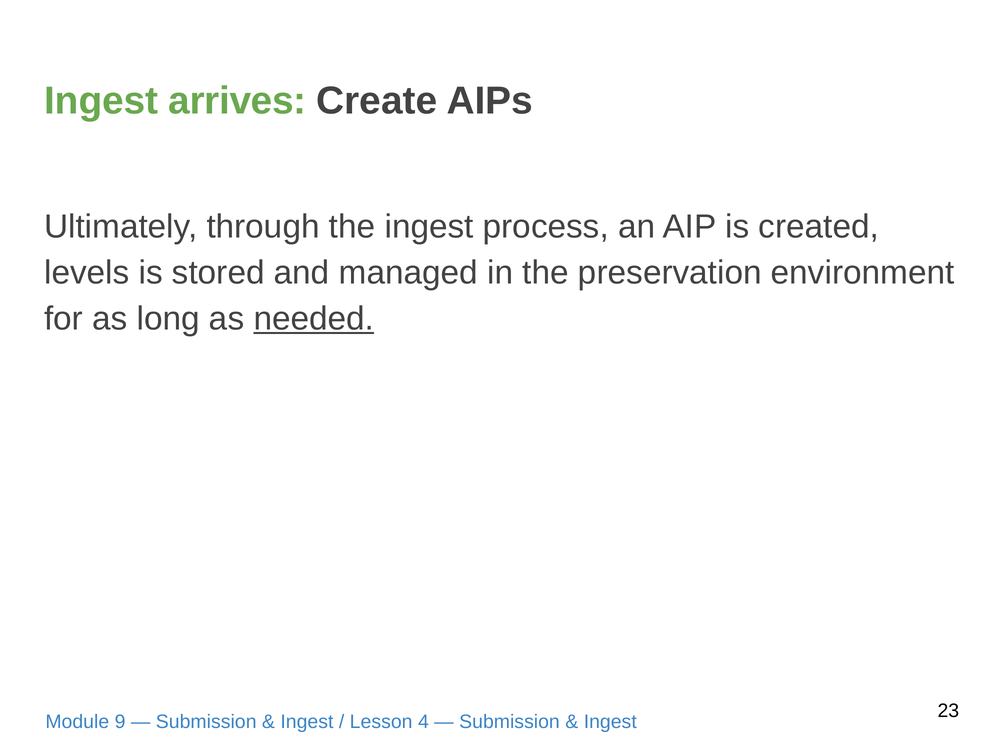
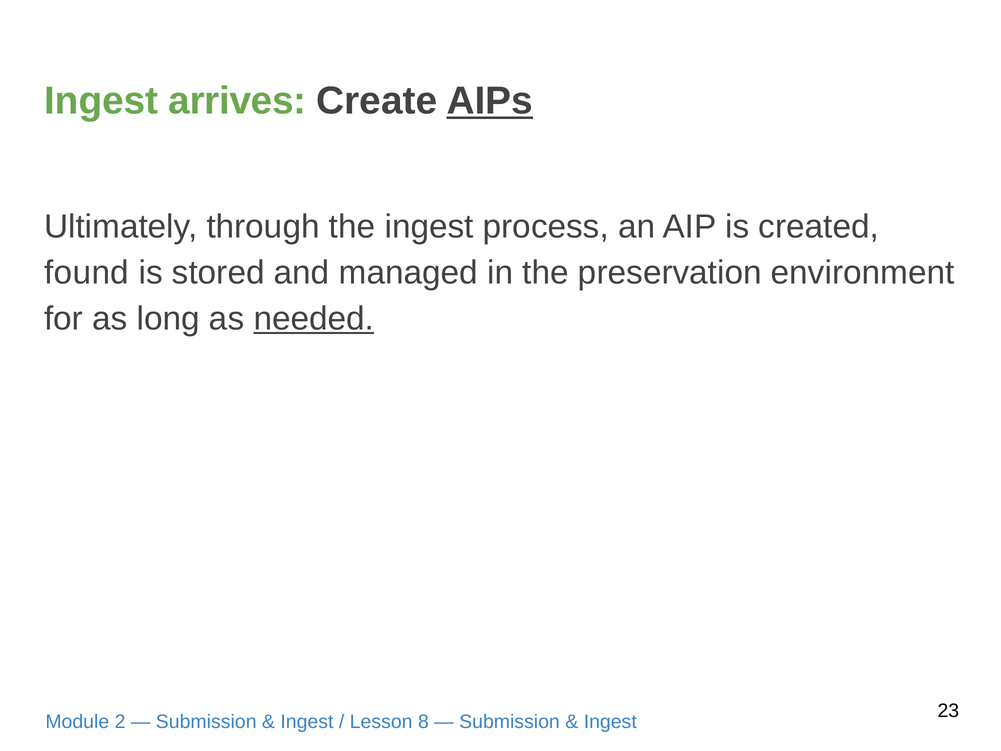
AIPs underline: none -> present
levels: levels -> found
9: 9 -> 2
4: 4 -> 8
